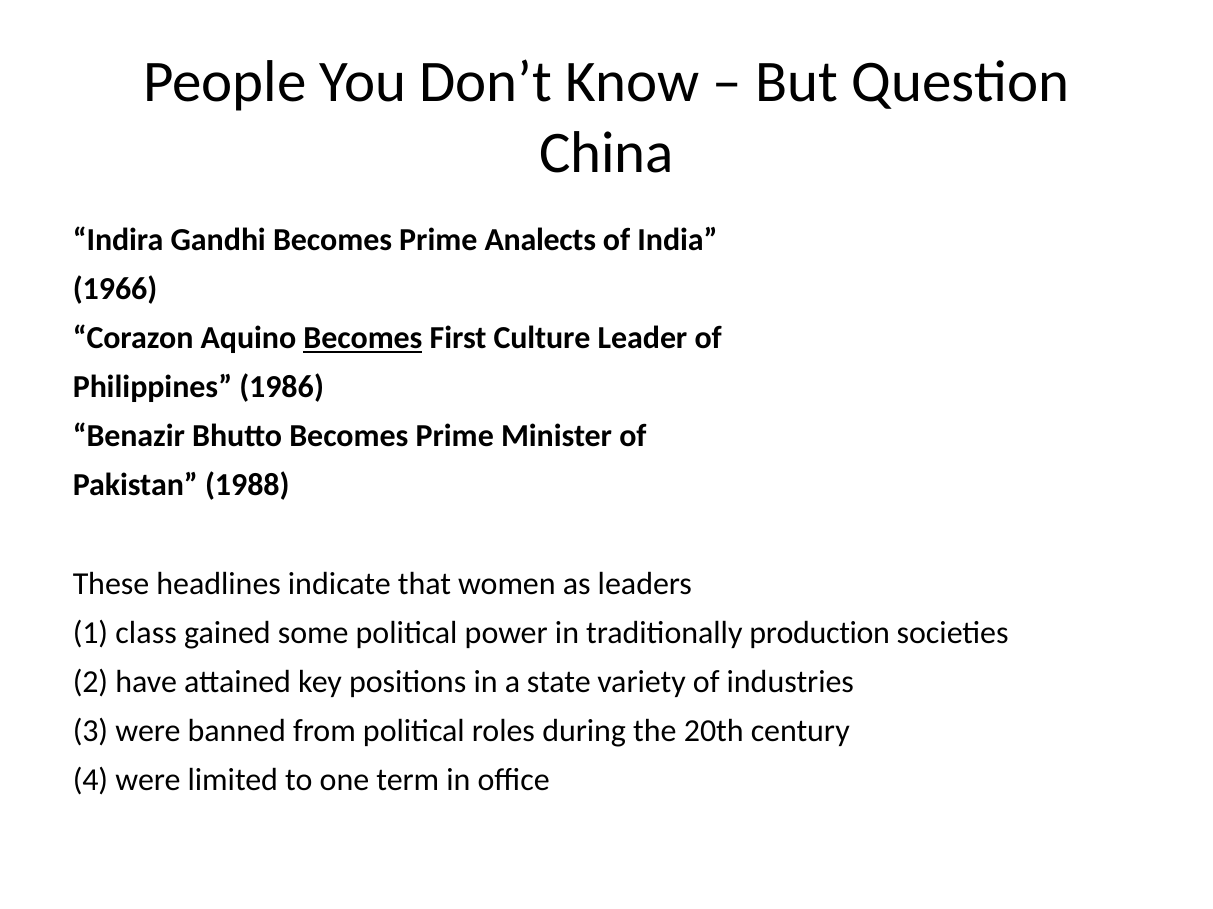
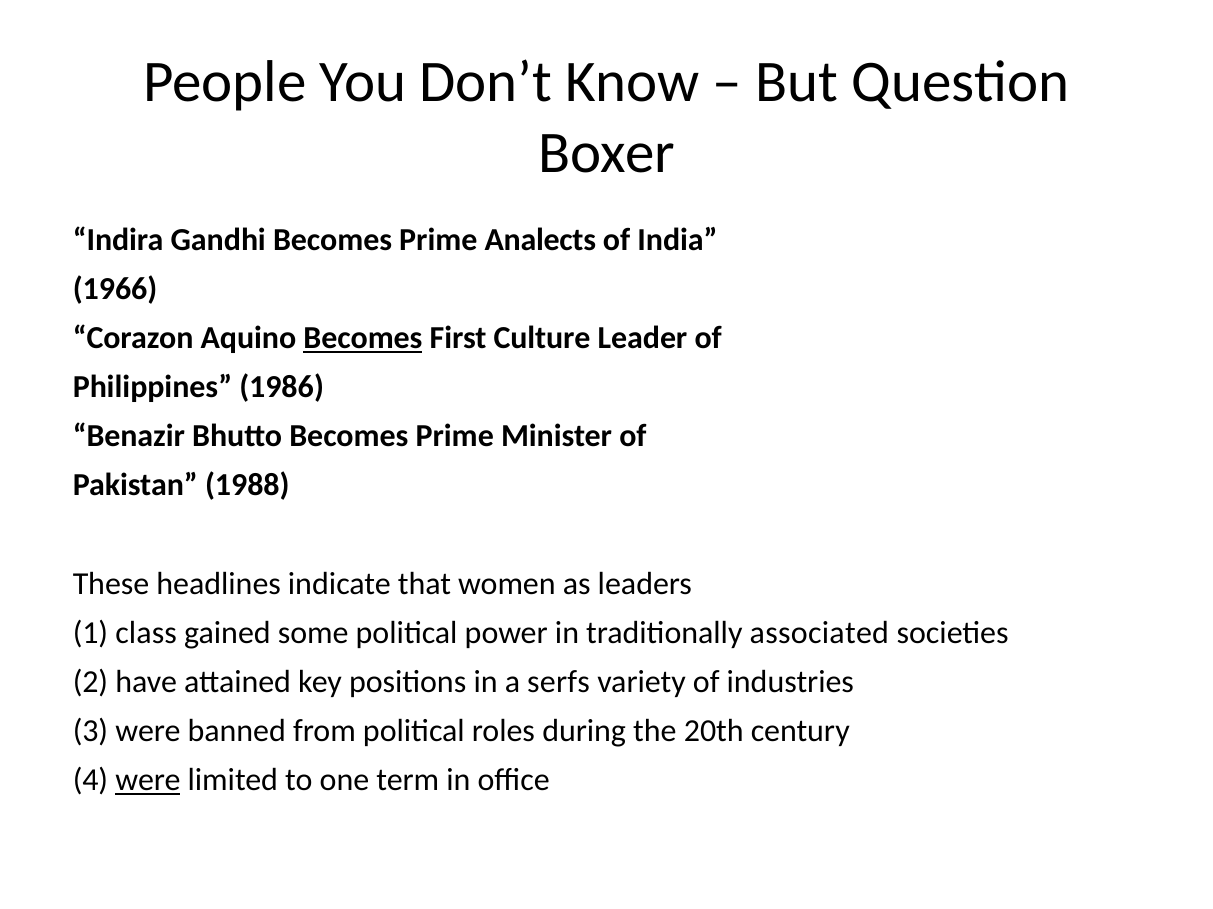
China: China -> Boxer
production: production -> associated
state: state -> serfs
were at (148, 781) underline: none -> present
